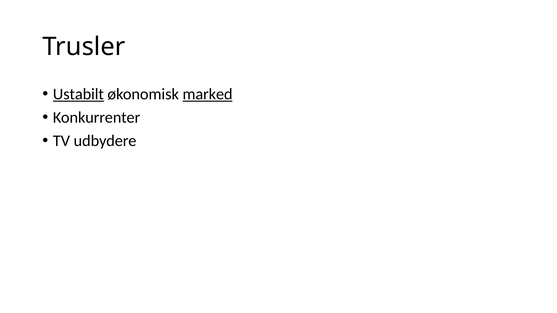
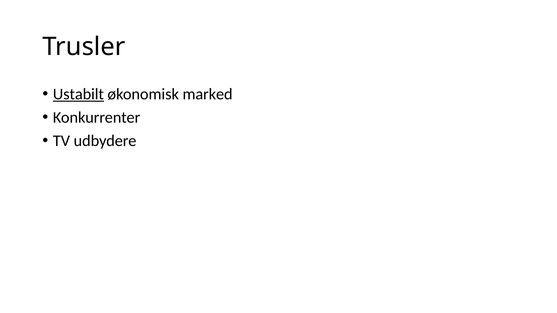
marked underline: present -> none
